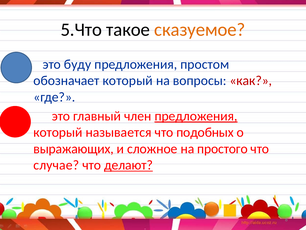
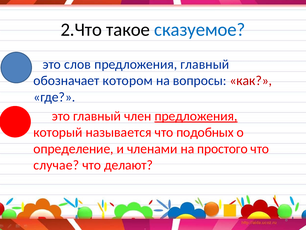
5.Что: 5.Что -> 2.Что
сказуемое colour: orange -> blue
буду: буду -> слов
предложения простом: простом -> главный
обозначает который: который -> котором
выражающих: выражающих -> определение
сложное: сложное -> членами
делают underline: present -> none
